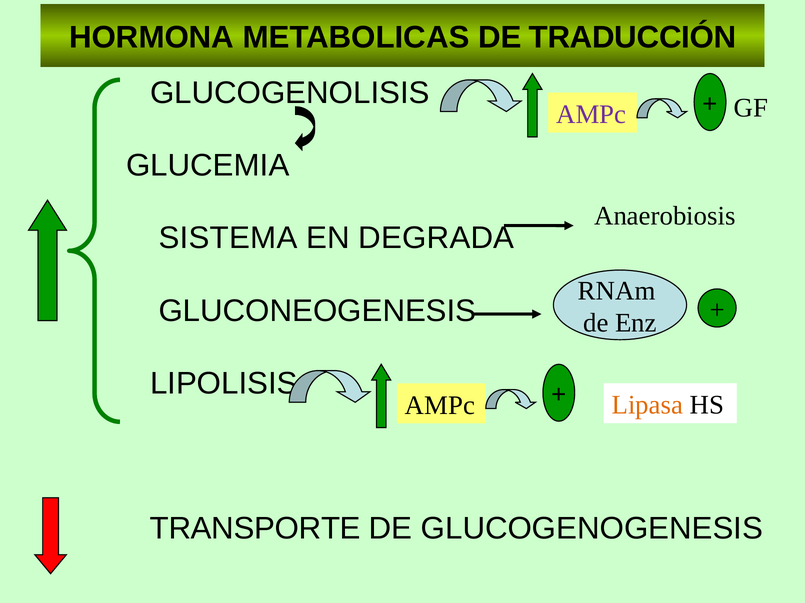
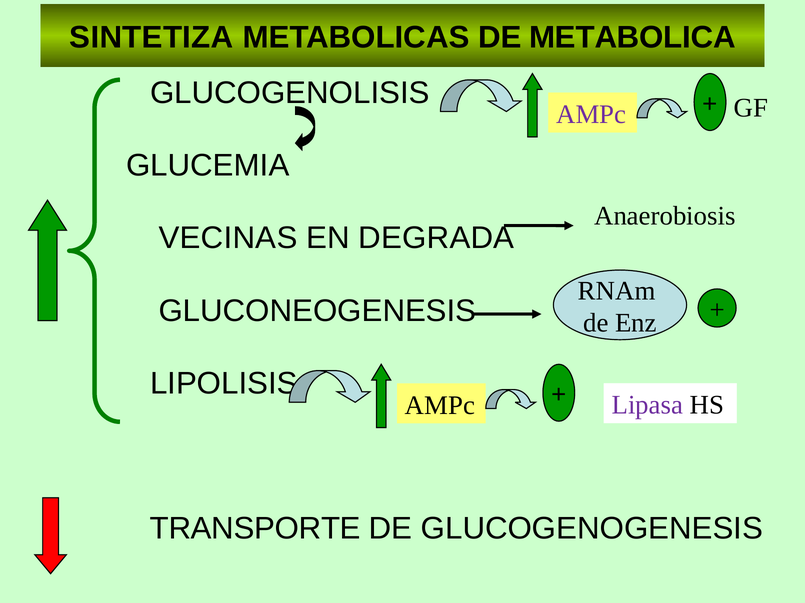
HORMONA: HORMONA -> SINTETIZA
TRADUCCIÓN: TRADUCCIÓN -> METABOLICA
SISTEMA: SISTEMA -> VECINAS
Lipasa colour: orange -> purple
